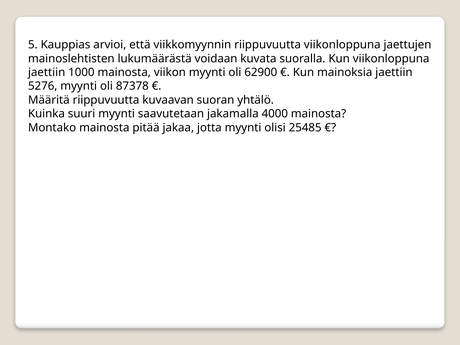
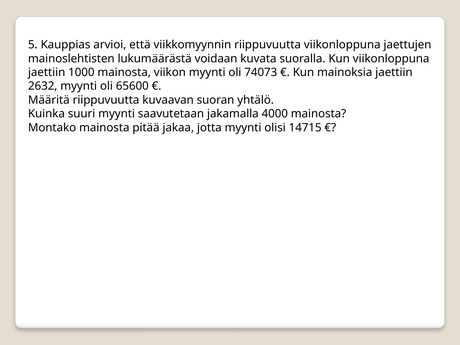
62900: 62900 -> 74073
5276: 5276 -> 2632
87378: 87378 -> 65600
25485: 25485 -> 14715
